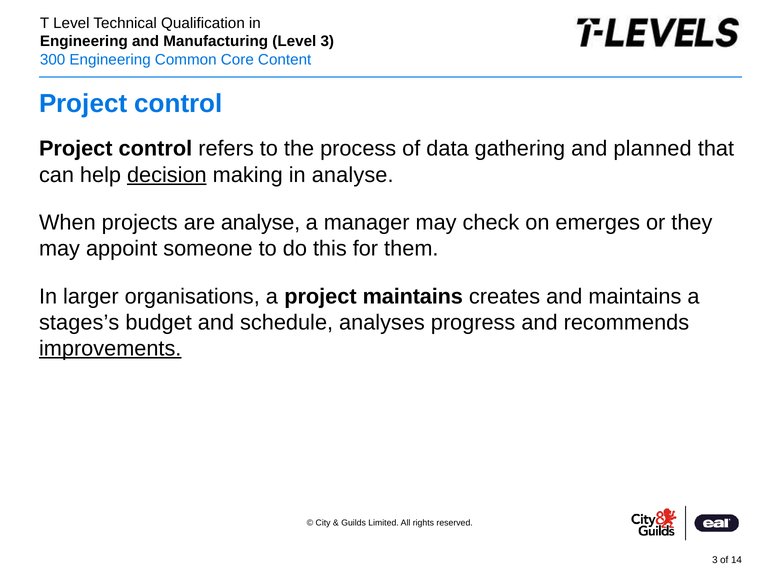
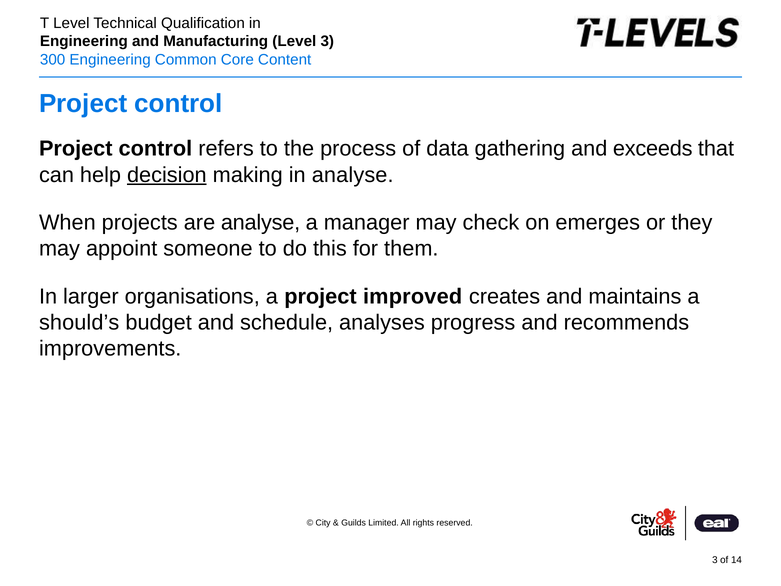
planned: planned -> exceeds
project maintains: maintains -> improved
stages’s: stages’s -> should’s
improvements underline: present -> none
